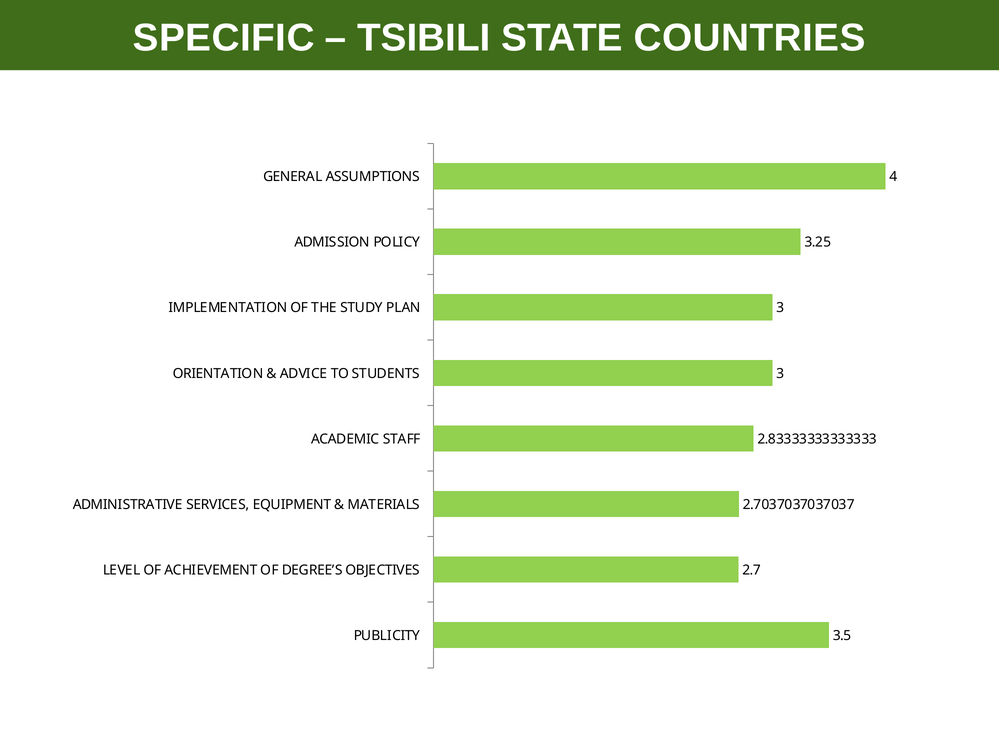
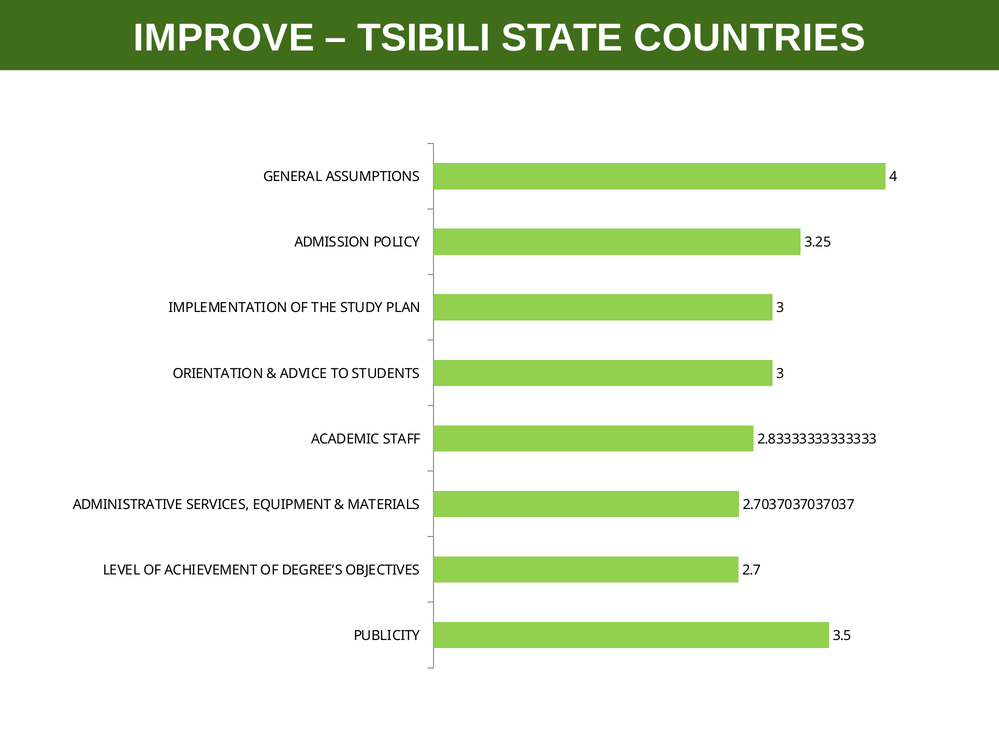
SPECIFIC: SPECIFIC -> IMPROVE
